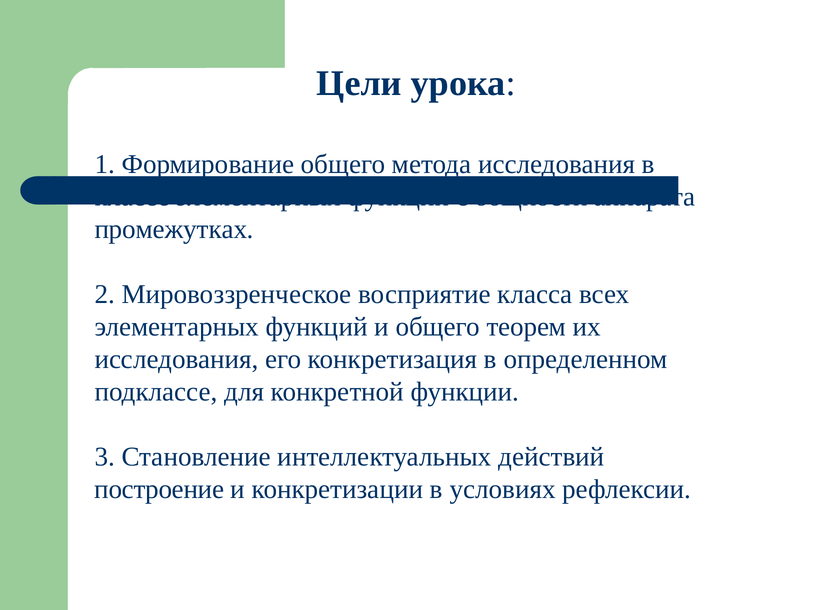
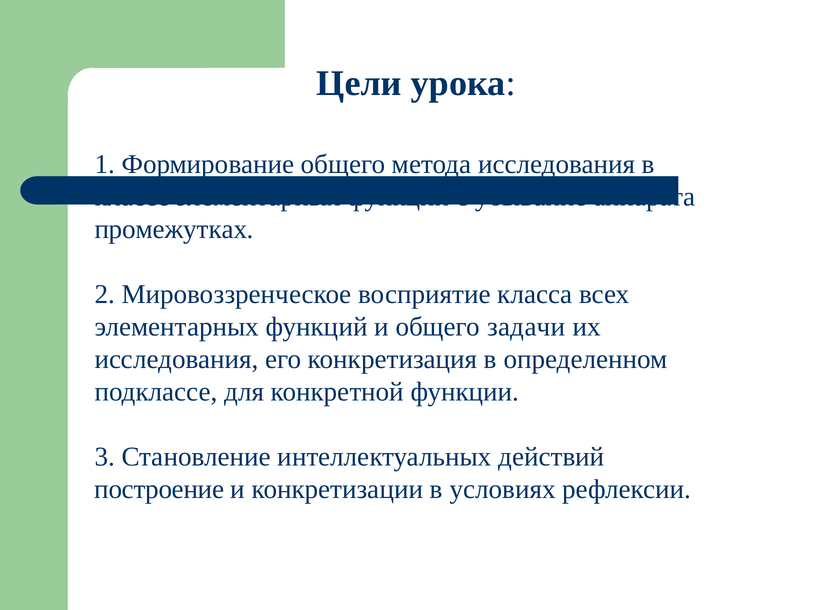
общности: общности -> убывание
теорем: теорем -> задачи
